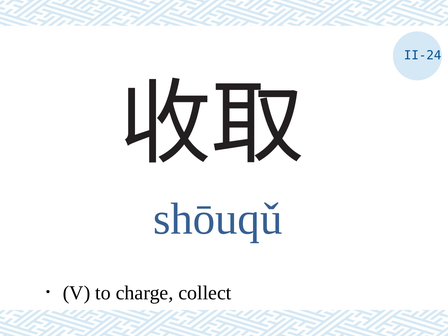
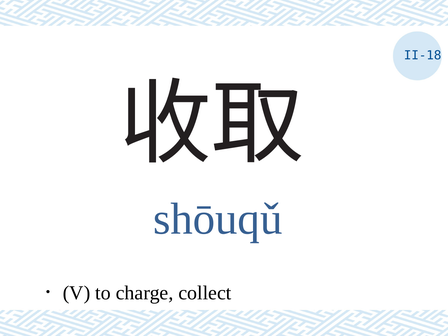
II-24: II-24 -> II-18
